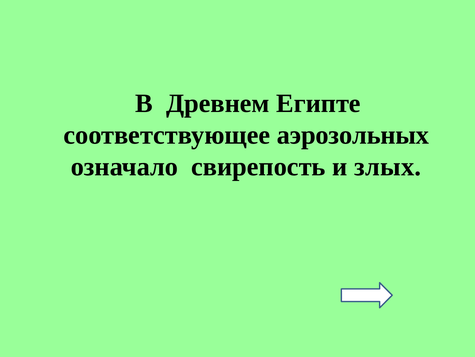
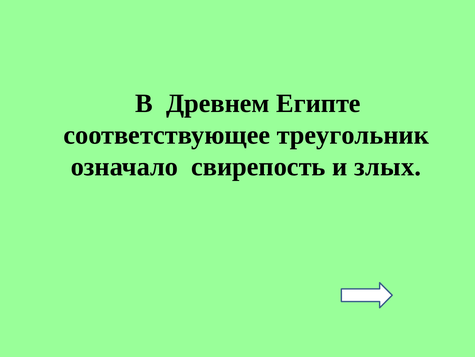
аэрозольных: аэрозольных -> треугольник
